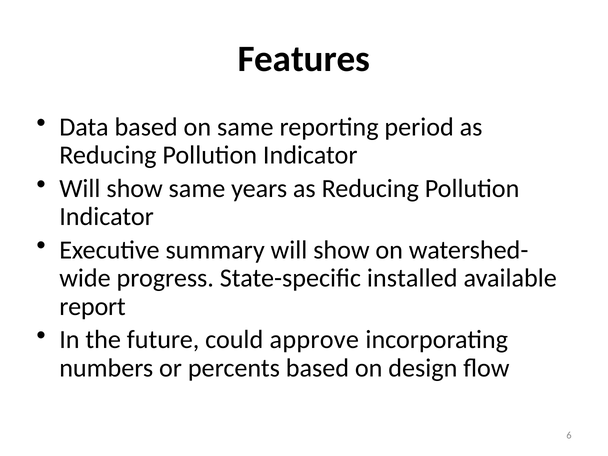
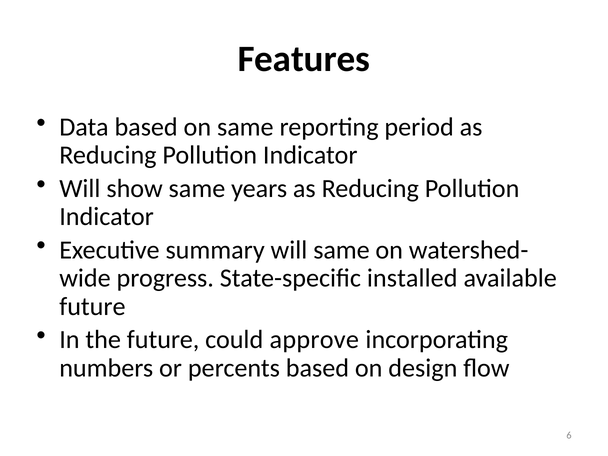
summary will show: show -> same
report at (93, 306): report -> future
